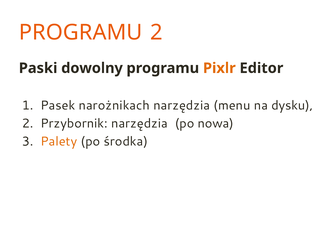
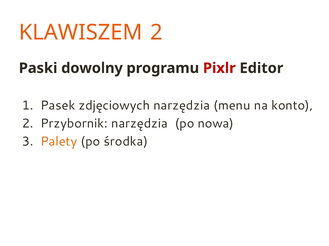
PROGRAMU at (81, 32): PROGRAMU -> KLAWISZEM
Pixlr colour: orange -> red
narożnikach: narożnikach -> zdjęciowych
dysku: dysku -> konto
